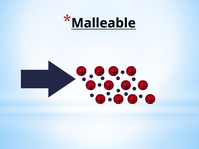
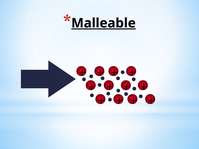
Malleable underline: none -> present
